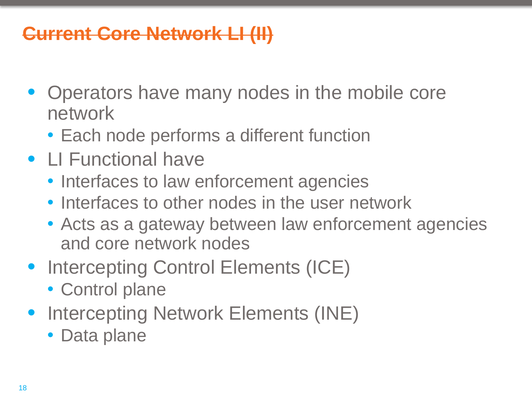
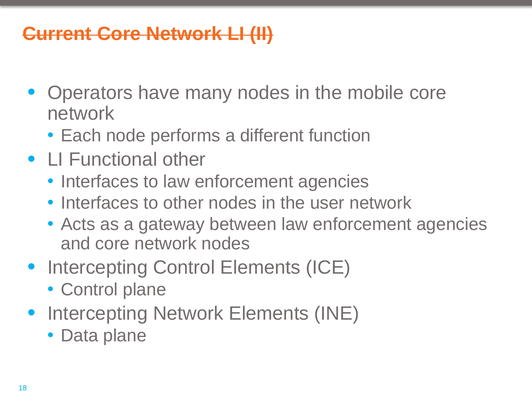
Functional have: have -> other
